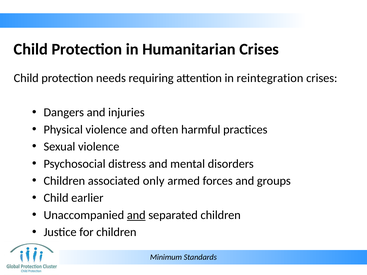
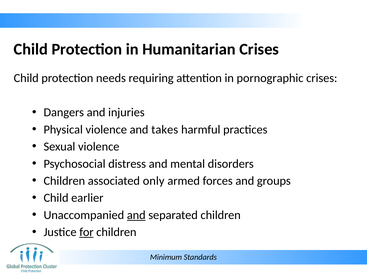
reintegration: reintegration -> pornographic
often: often -> takes
for underline: none -> present
